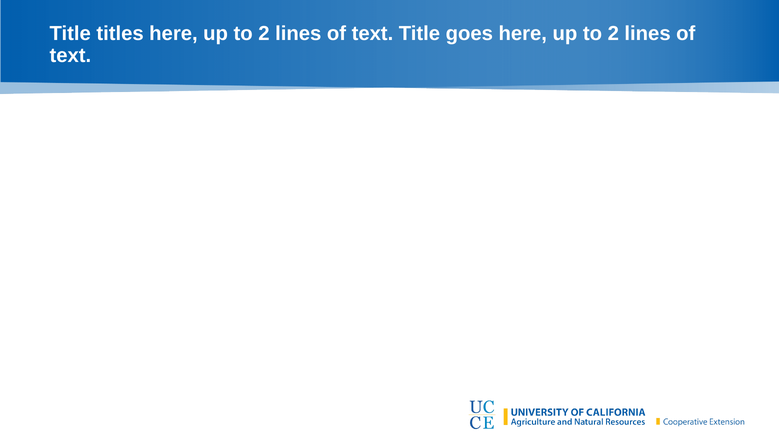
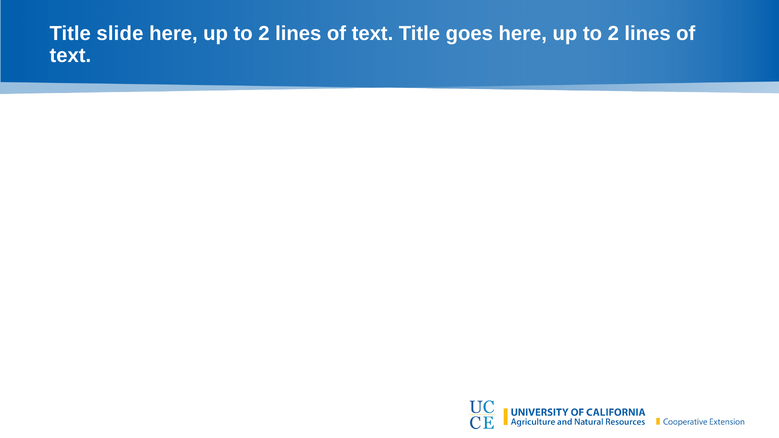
titles: titles -> slide
